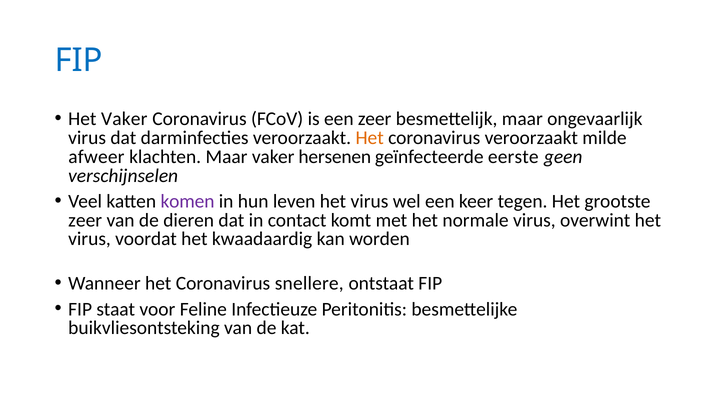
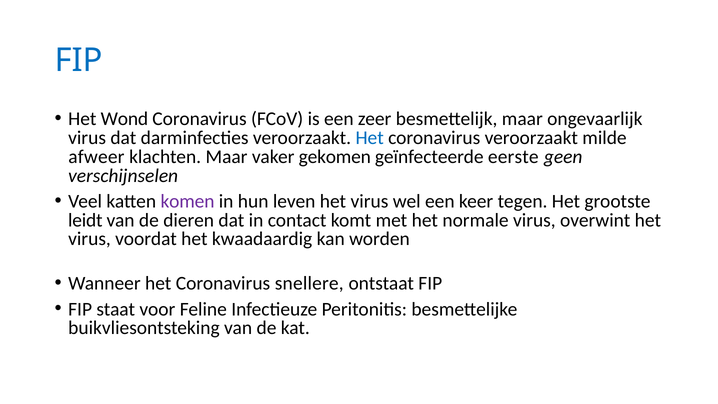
Het Vaker: Vaker -> Wond
Het at (370, 138) colour: orange -> blue
hersenen: hersenen -> gekomen
zeer at (85, 220): zeer -> leidt
